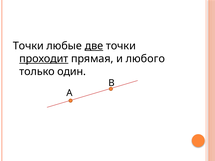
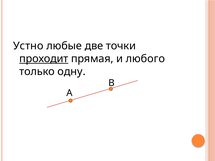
Точки at (28, 46): Точки -> Устно
две underline: present -> none
один: один -> одну
